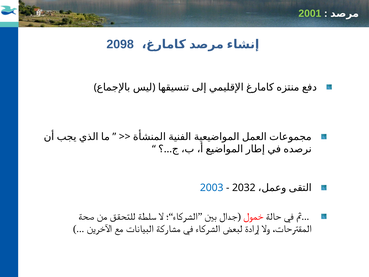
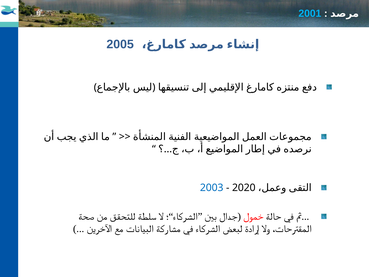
2001 colour: light green -> light blue
2098: 2098 -> 2005
2032: 2032 -> 2020
